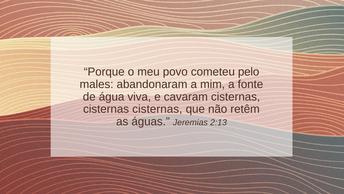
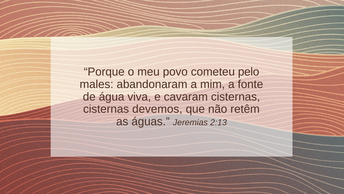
cisternas at (157, 109): cisternas -> devemos
